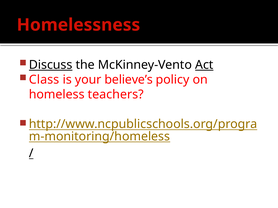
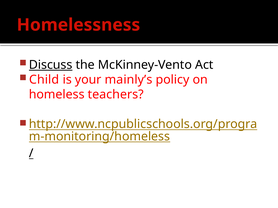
Act underline: present -> none
Class: Class -> Child
believe’s: believe’s -> mainly’s
